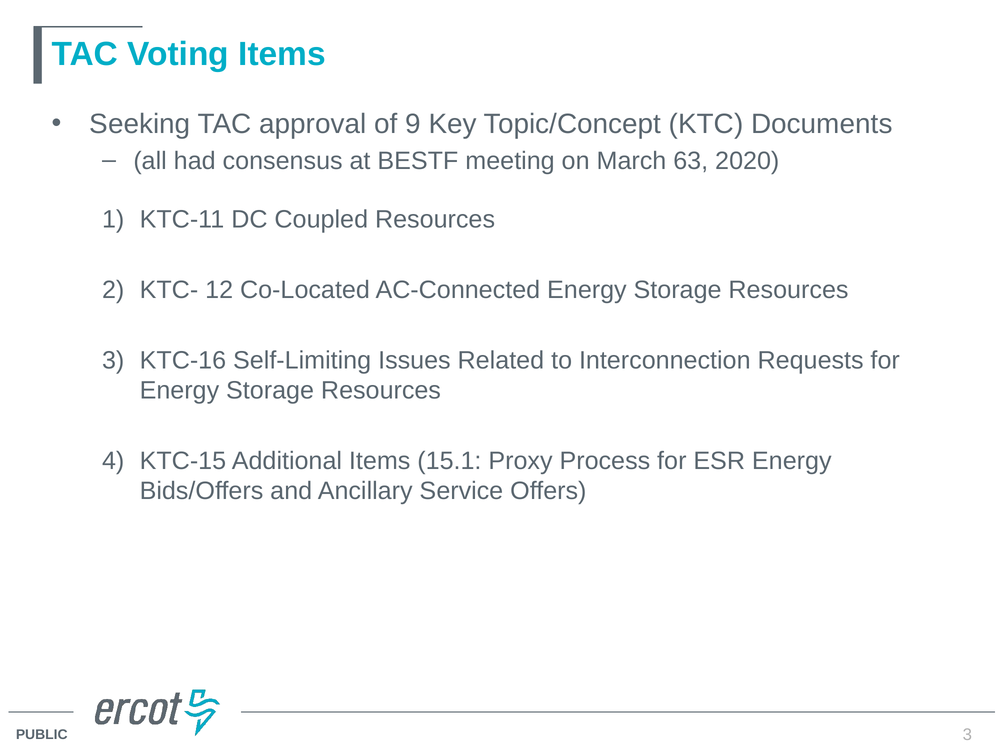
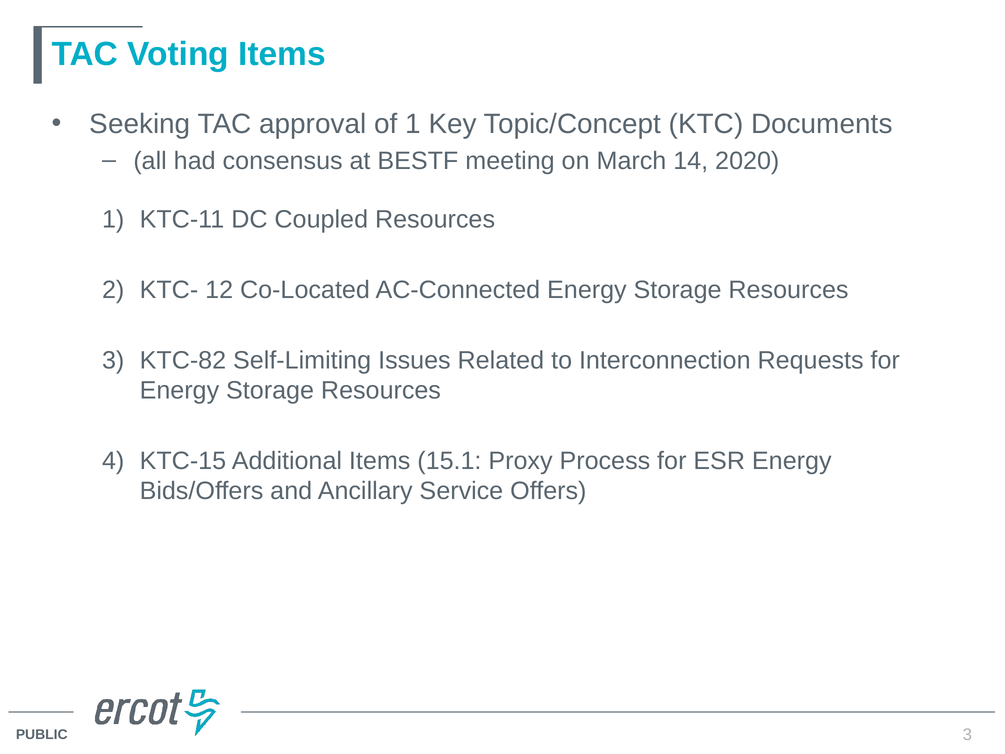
of 9: 9 -> 1
63: 63 -> 14
KTC-16: KTC-16 -> KTC-82
